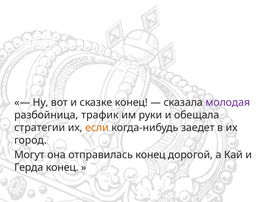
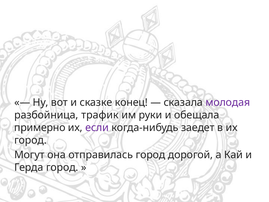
стратегии: стратегии -> примерно
если colour: orange -> purple
отправилась конец: конец -> город
Герда конец: конец -> город
